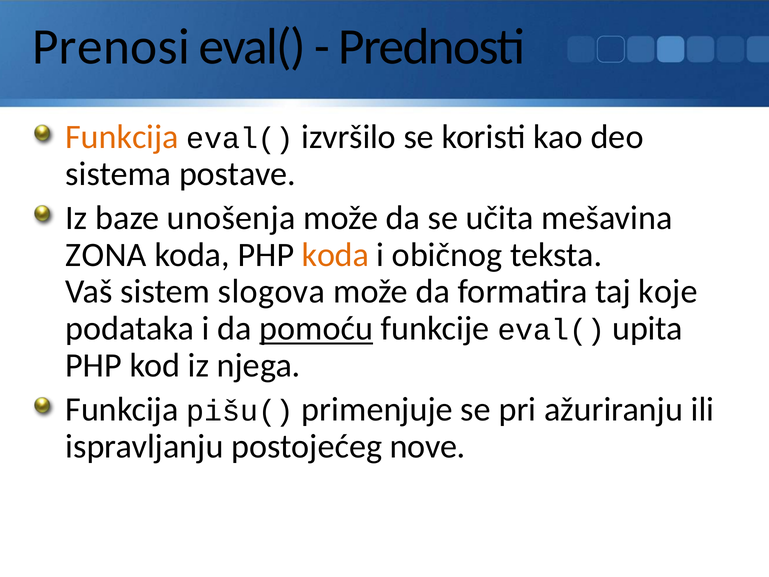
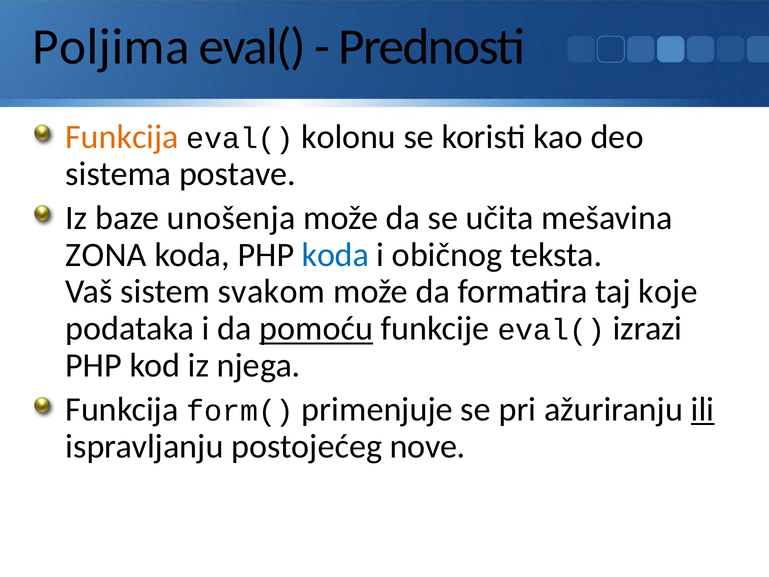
Prenosi: Prenosi -> Poljima
izvršilo: izvršilo -> kolonu
koda at (335, 255) colour: orange -> blue
slogova: slogova -> svakom
upita: upita -> izrazi
pišu(: pišu( -> form(
ili underline: none -> present
